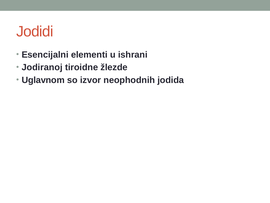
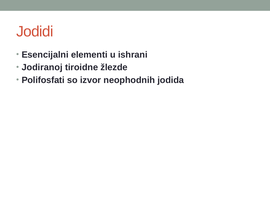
Uglavnom: Uglavnom -> Polifosfati
